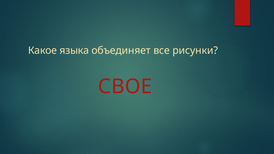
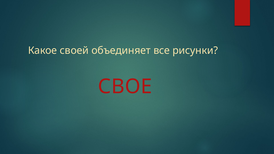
языка: языка -> своей
